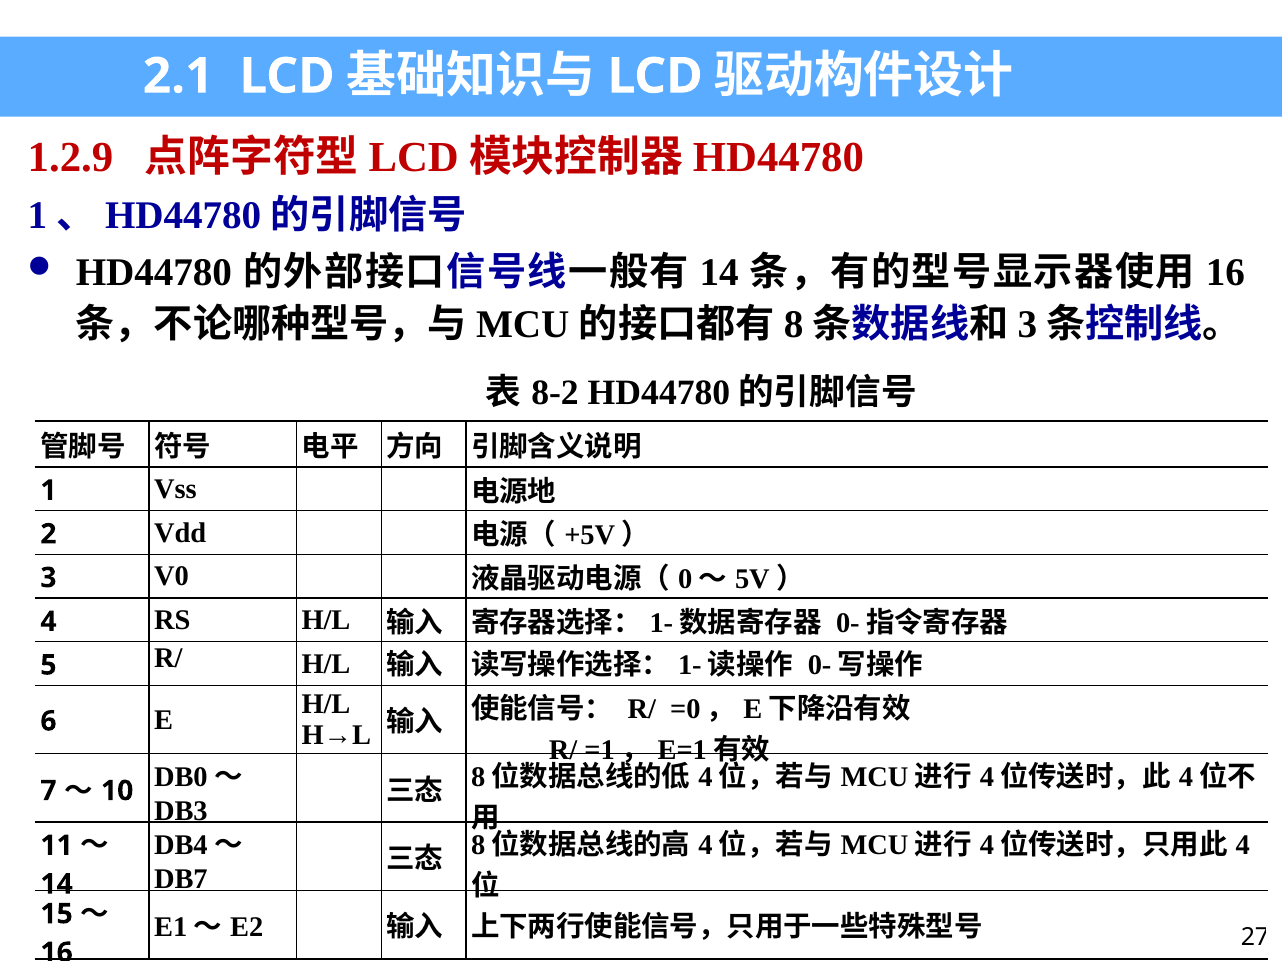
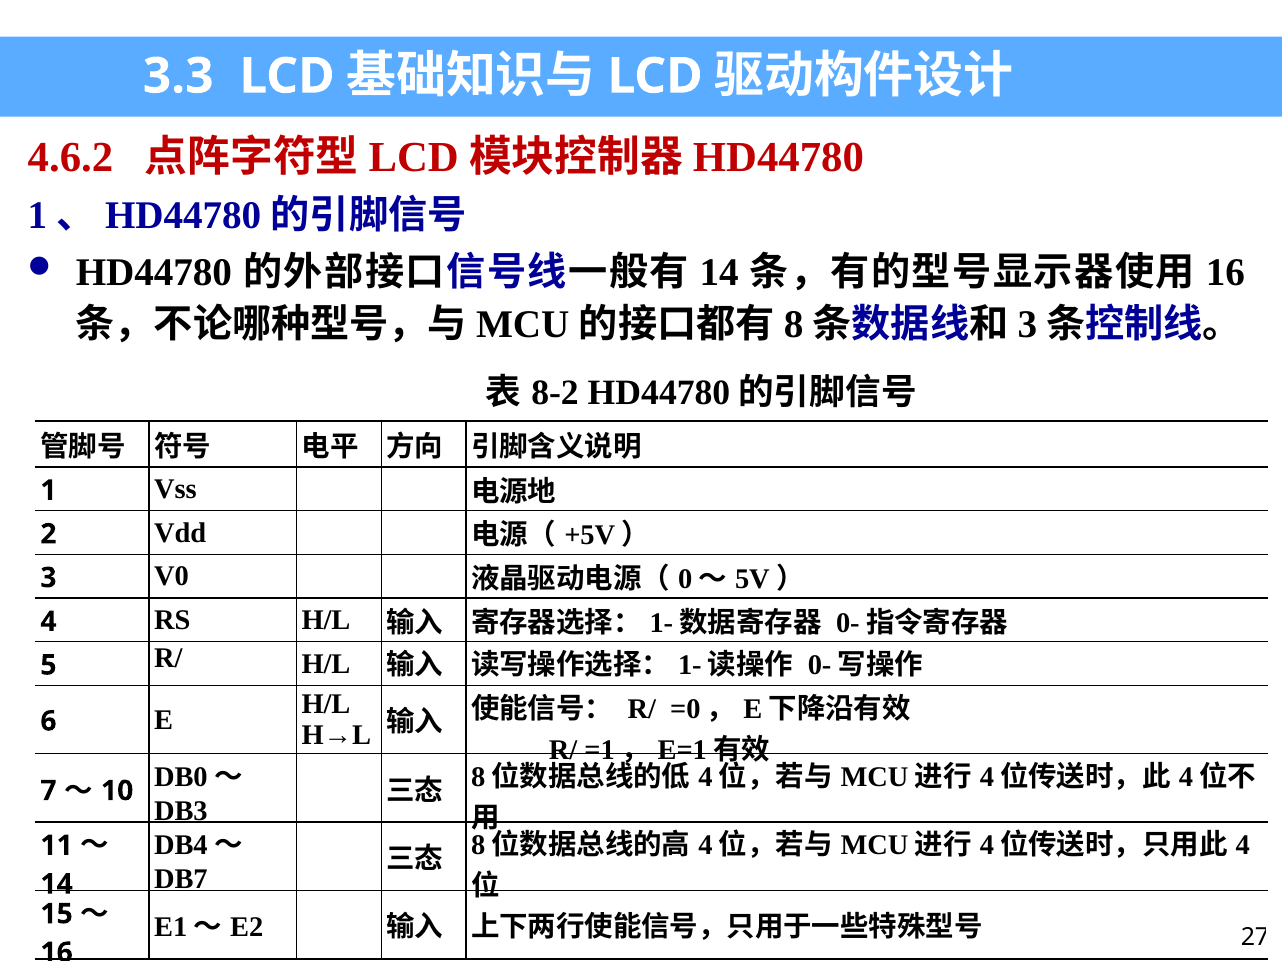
2.1: 2.1 -> 3.3
1.2.9: 1.2.9 -> 4.6.2
